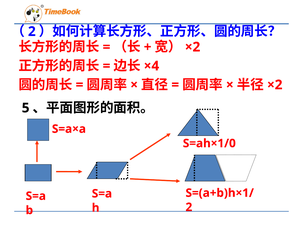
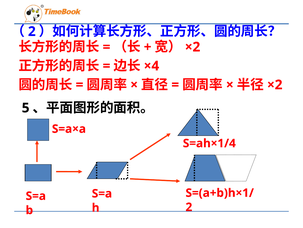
S=ah×1/0: S=ah×1/0 -> S=ah×1/4
